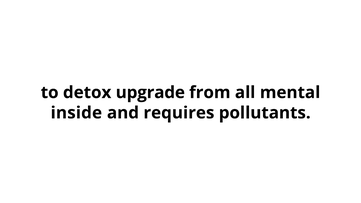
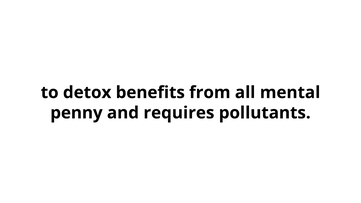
upgrade: upgrade -> benefits
inside: inside -> penny
